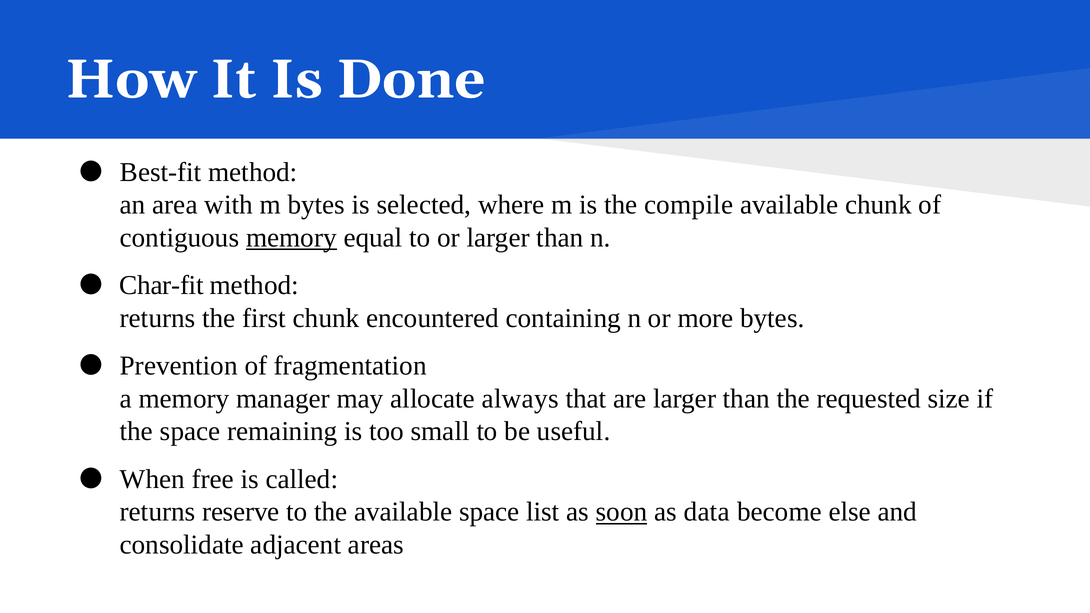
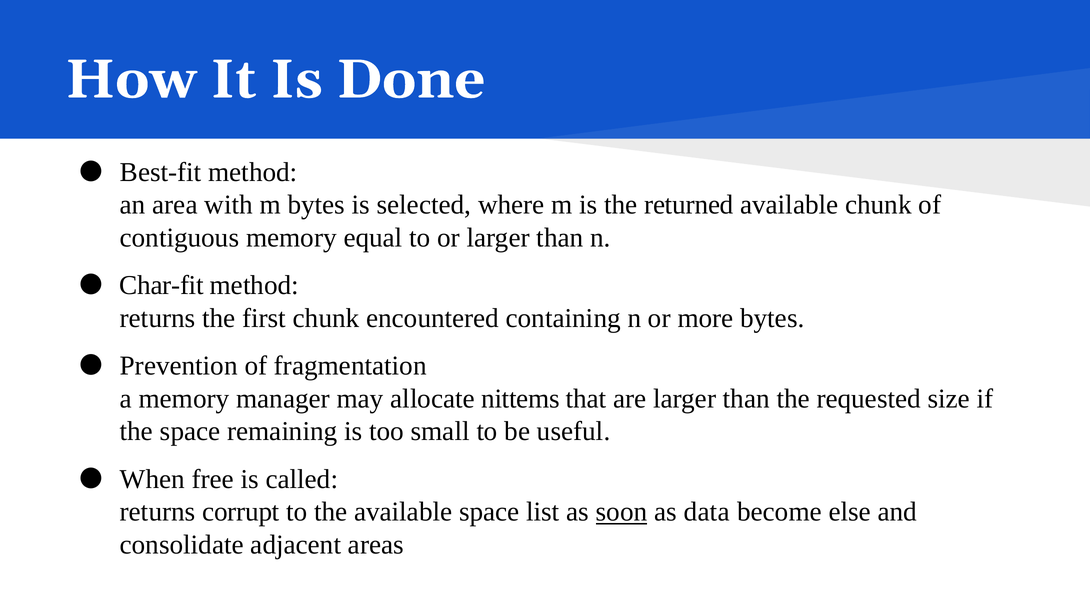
compile: compile -> returned
memory at (291, 238) underline: present -> none
always: always -> nittems
reserve: reserve -> corrupt
